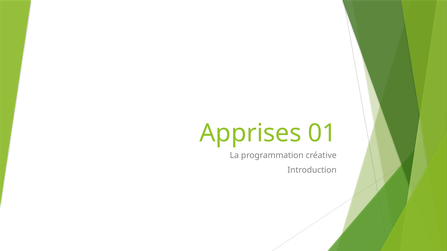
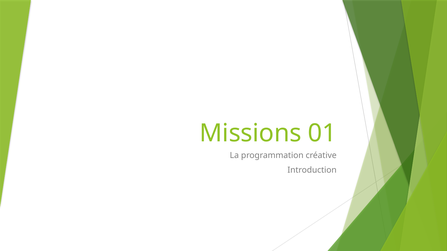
Apprises: Apprises -> Missions
